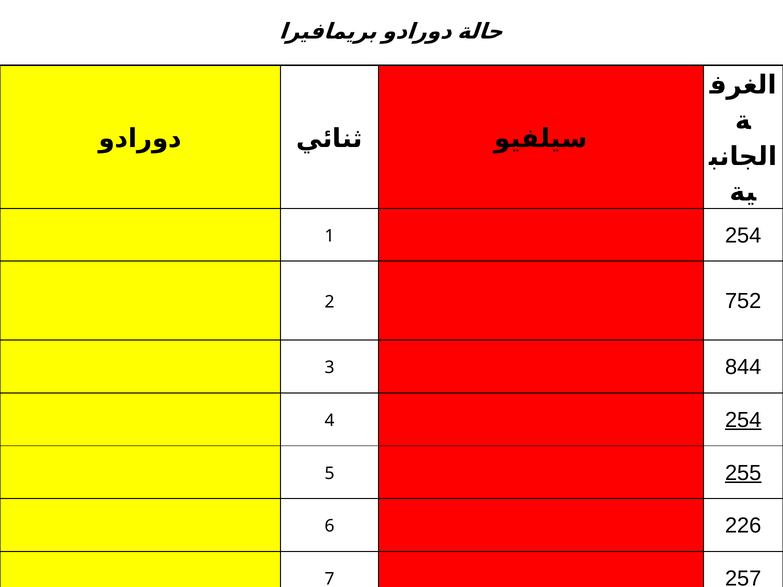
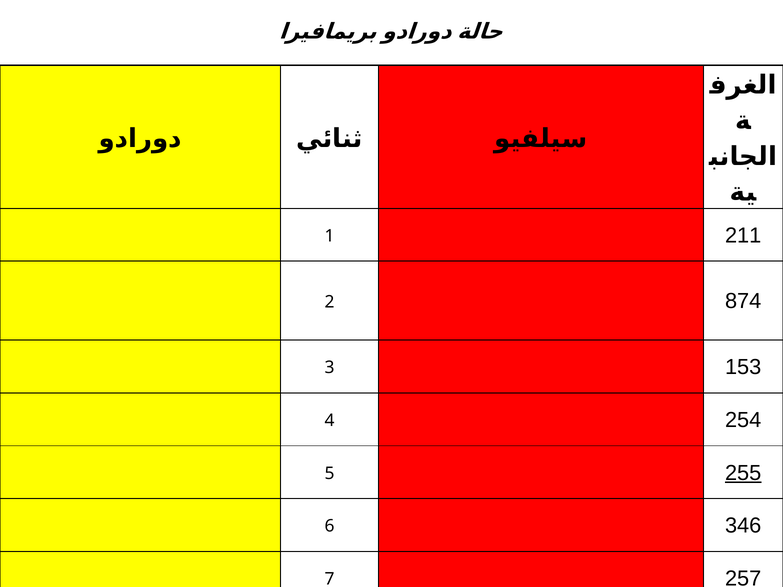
1 254: 254 -> 211
752: 752 -> 874
844: 844 -> 153
254 at (743, 420) underline: present -> none
226: 226 -> 346
